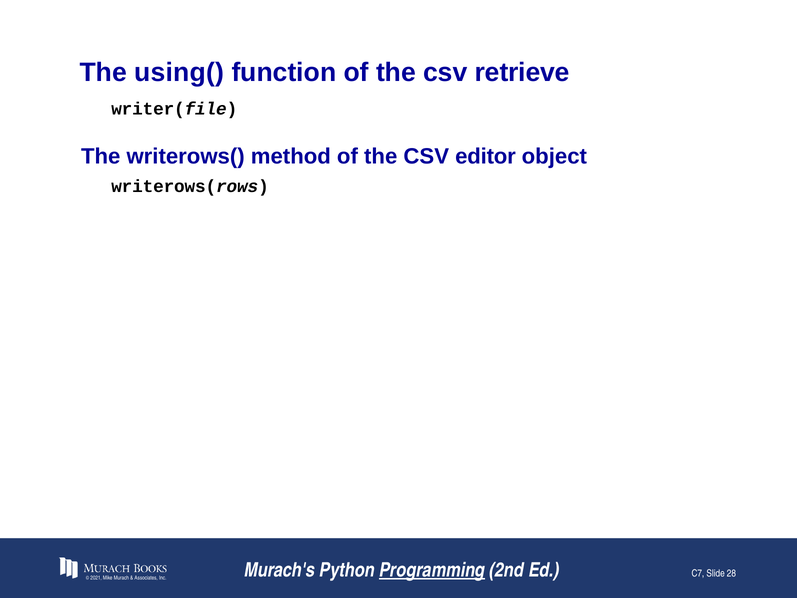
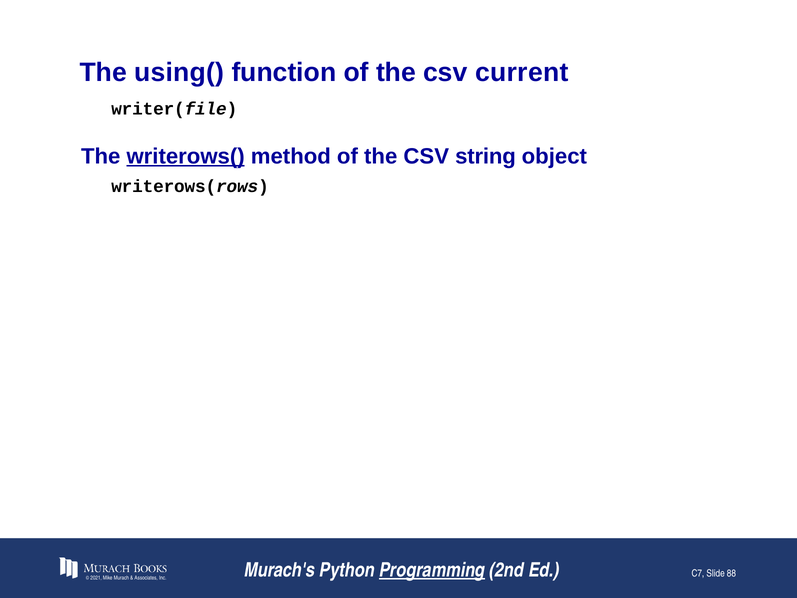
retrieve: retrieve -> current
writerows( underline: none -> present
editor: editor -> string
28: 28 -> 88
